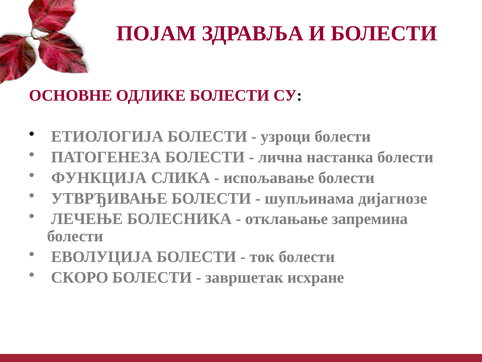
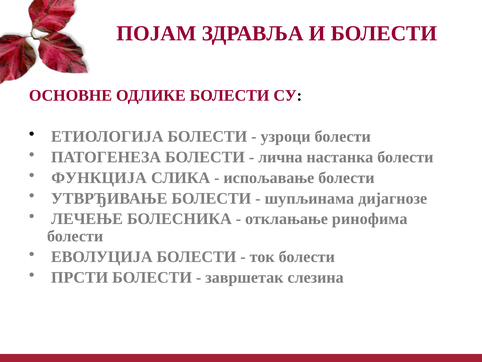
запремина: запремина -> ринофима
СКОРО: СКОРО -> ПРСТИ
исхране: исхране -> слезина
